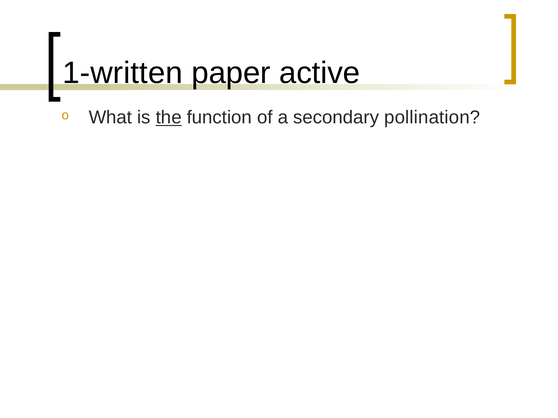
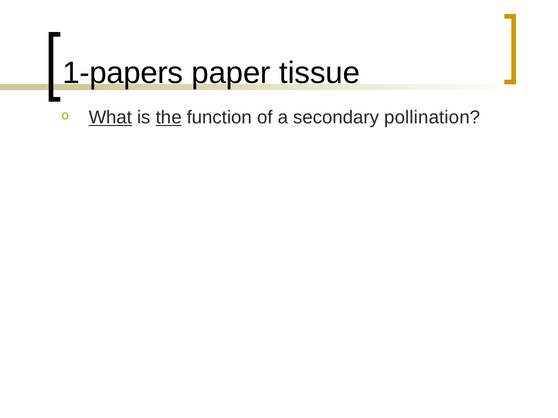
1-written: 1-written -> 1-papers
active: active -> tissue
What underline: none -> present
